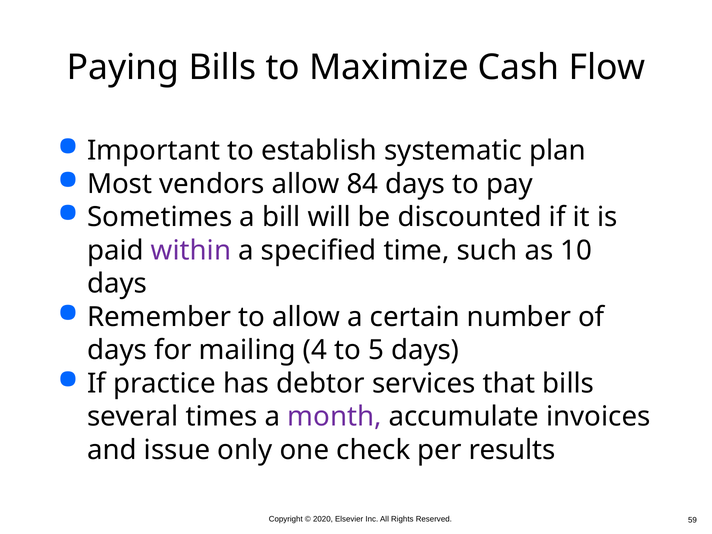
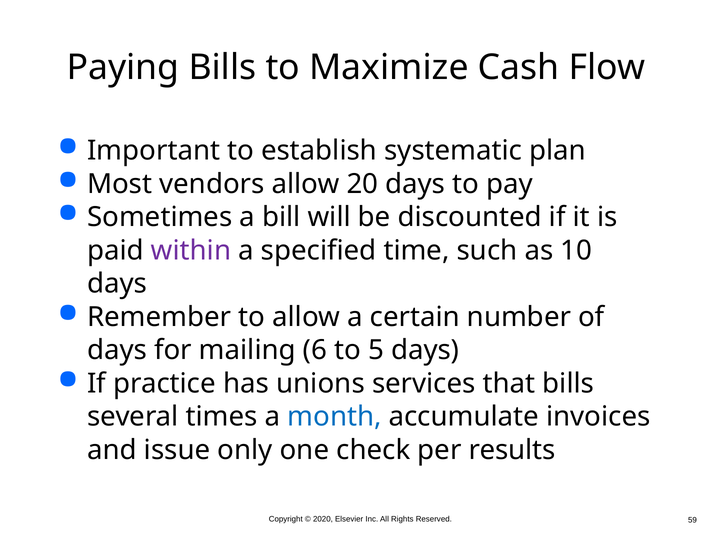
84: 84 -> 20
4: 4 -> 6
debtor: debtor -> unions
month colour: purple -> blue
